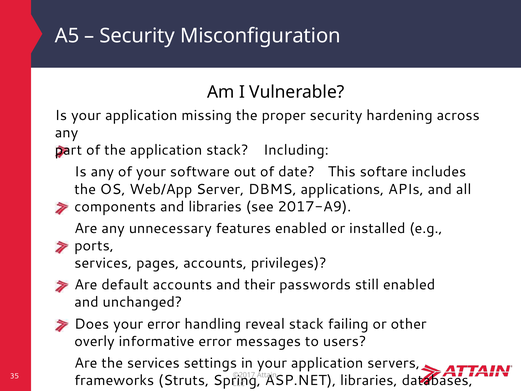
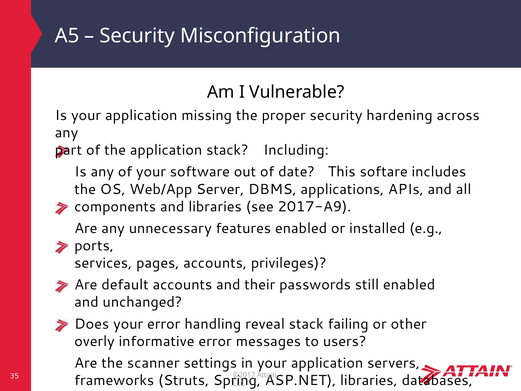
the services: services -> scanner
